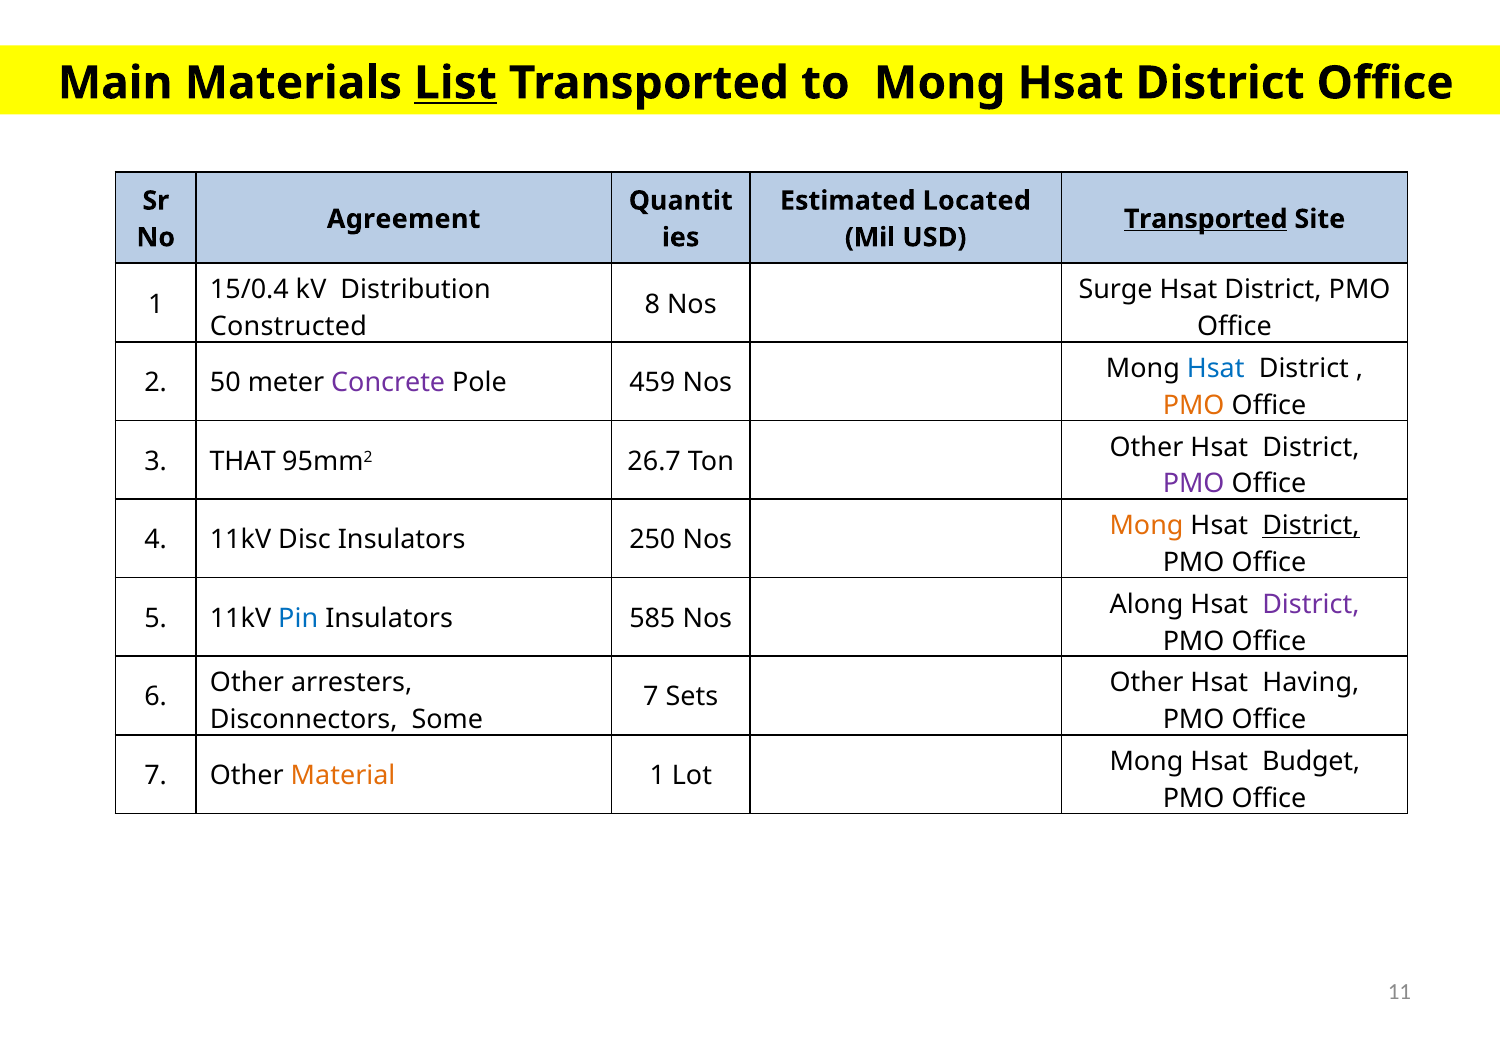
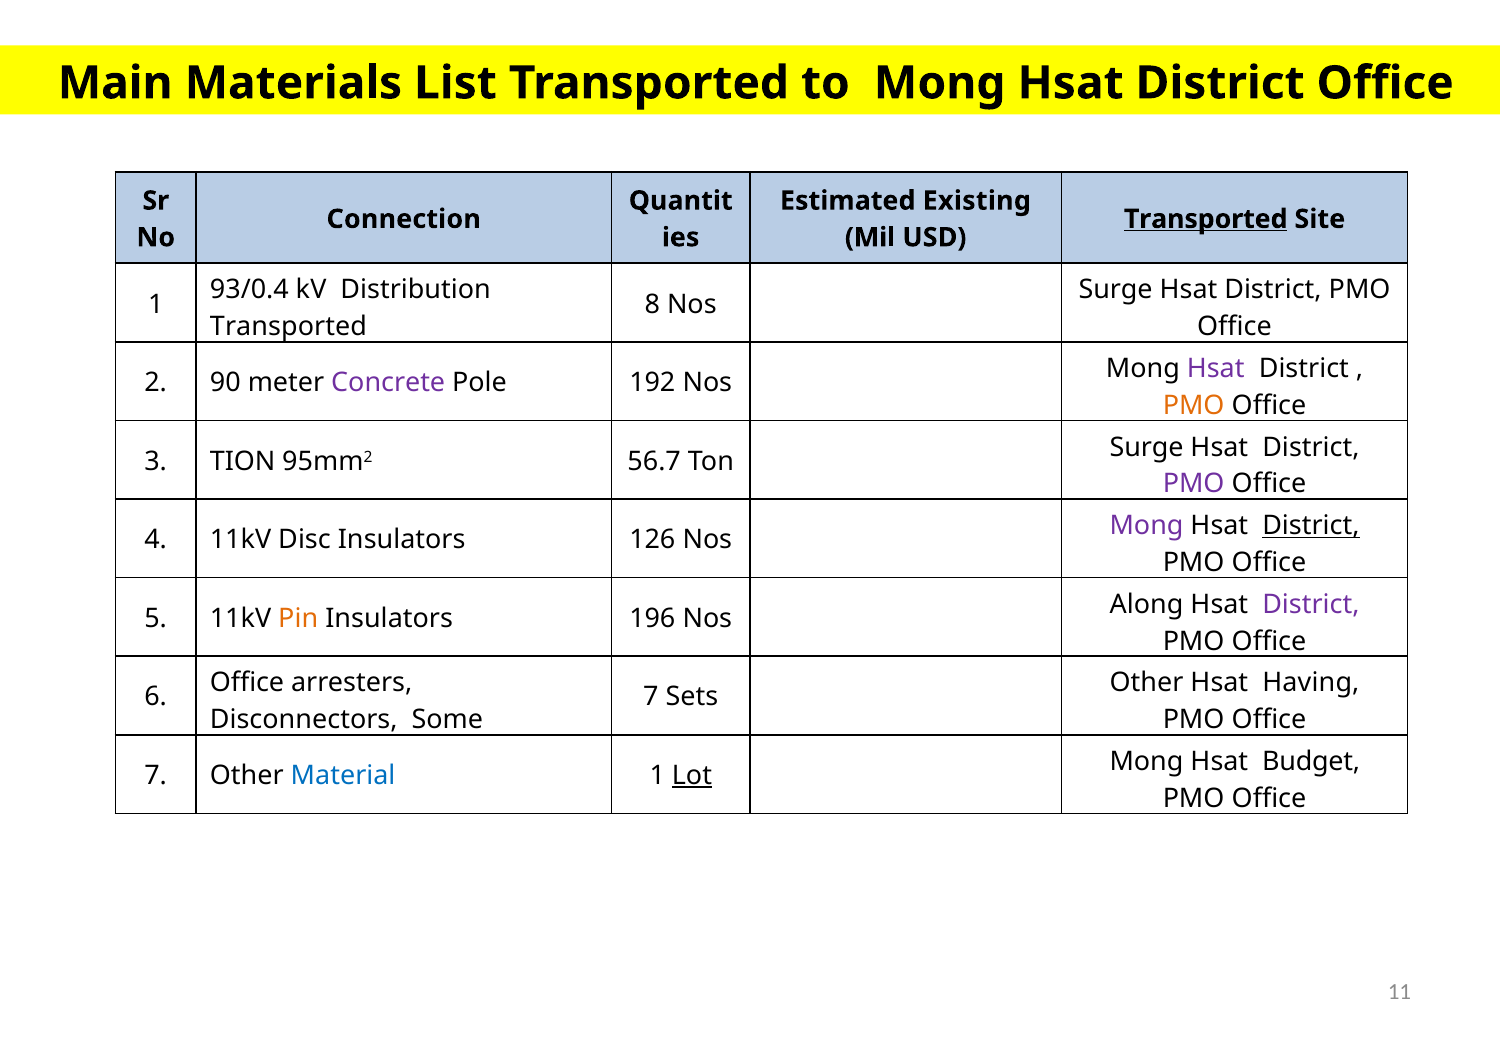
List underline: present -> none
Located: Located -> Existing
Agreement: Agreement -> Connection
15/0.4: 15/0.4 -> 93/0.4
Constructed at (288, 327): Constructed -> Transported
Hsat at (1216, 368) colour: blue -> purple
50: 50 -> 90
459: 459 -> 192
Other at (1146, 447): Other -> Surge
THAT: THAT -> TION
26.7: 26.7 -> 56.7
Mong at (1147, 526) colour: orange -> purple
250: 250 -> 126
Pin colour: blue -> orange
585: 585 -> 196
Other at (247, 683): Other -> Office
Material colour: orange -> blue
Lot underline: none -> present
